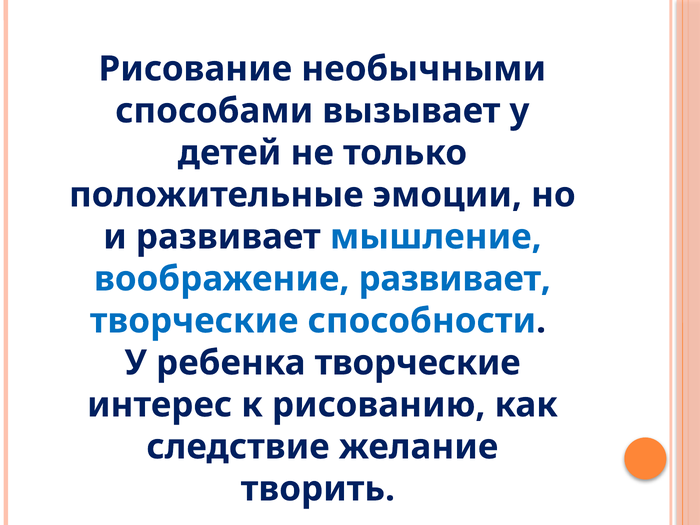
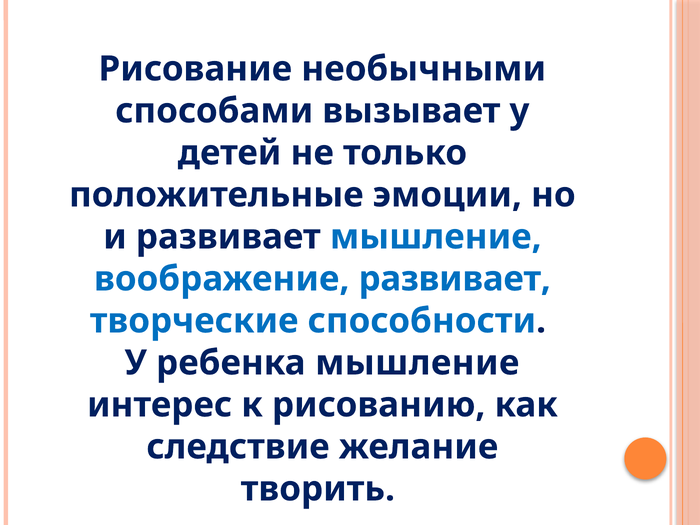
ребенка творческие: творческие -> мышление
